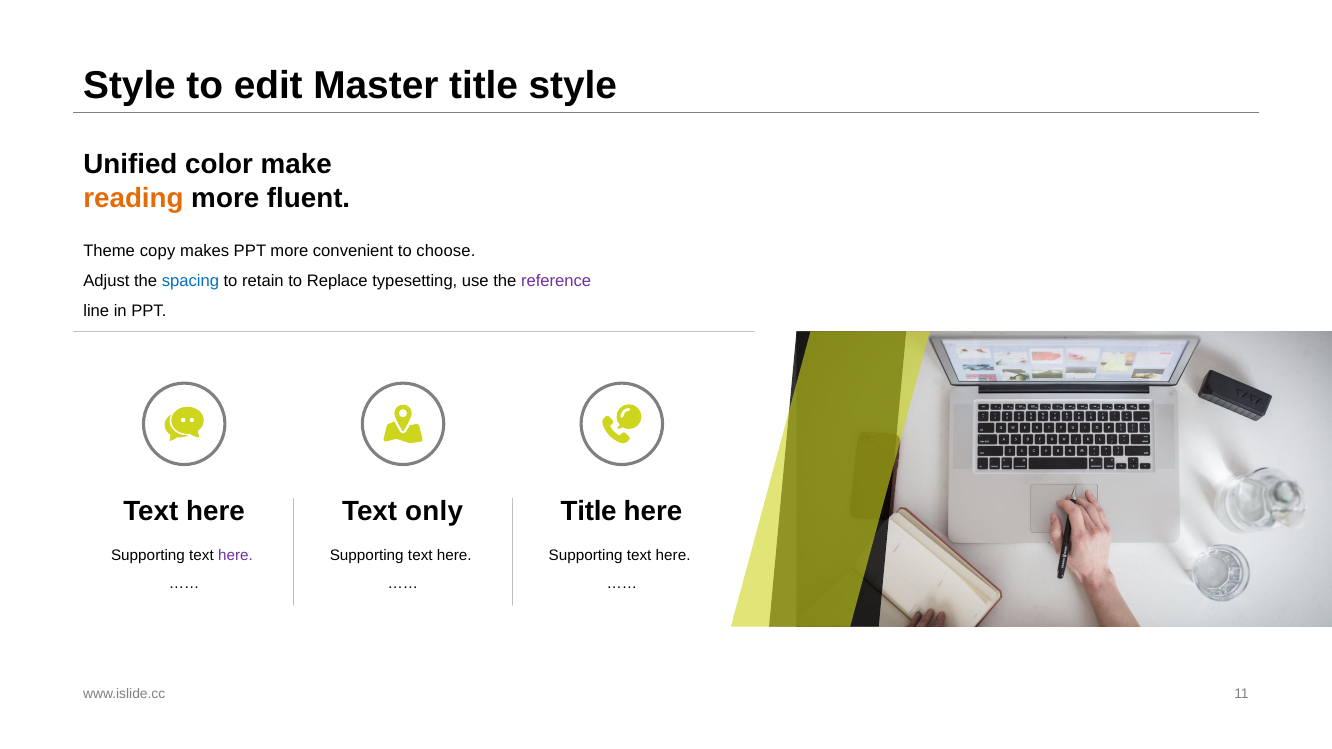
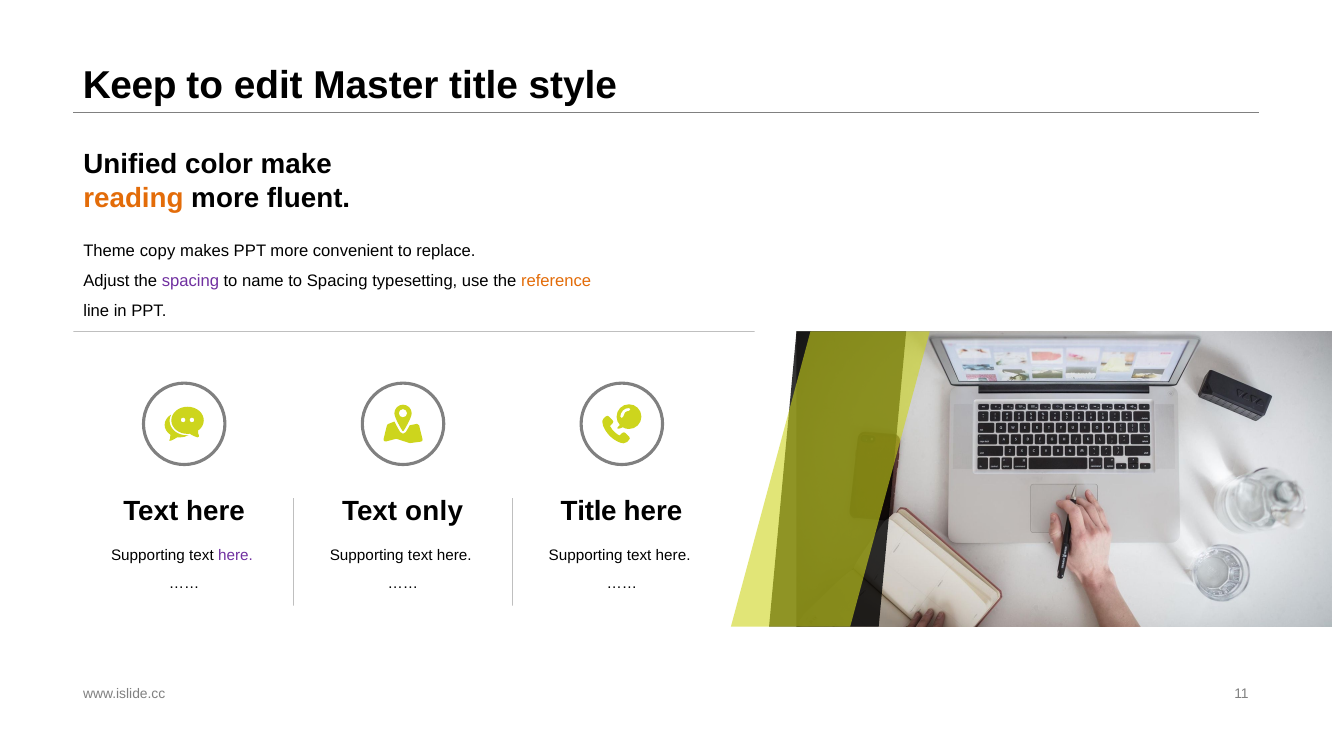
Style at (130, 86): Style -> Keep
choose: choose -> replace
spacing at (190, 281) colour: blue -> purple
retain: retain -> name
to Replace: Replace -> Spacing
reference colour: purple -> orange
